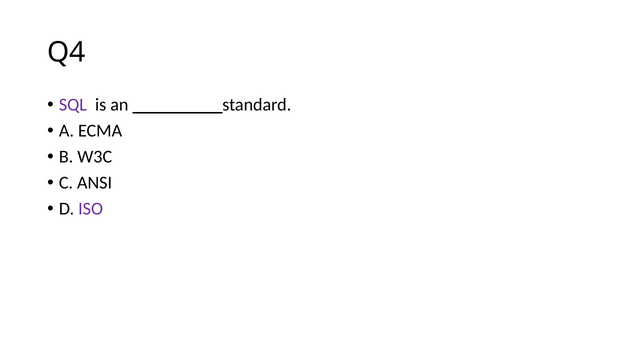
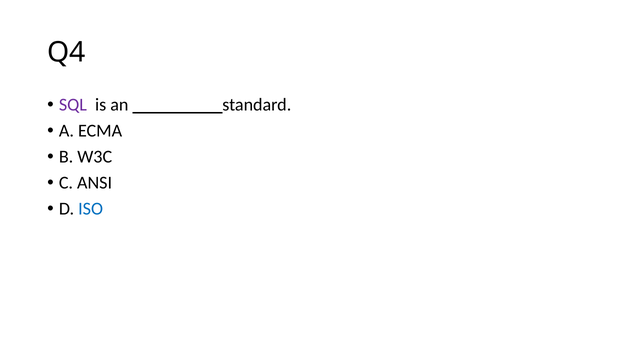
ISO colour: purple -> blue
